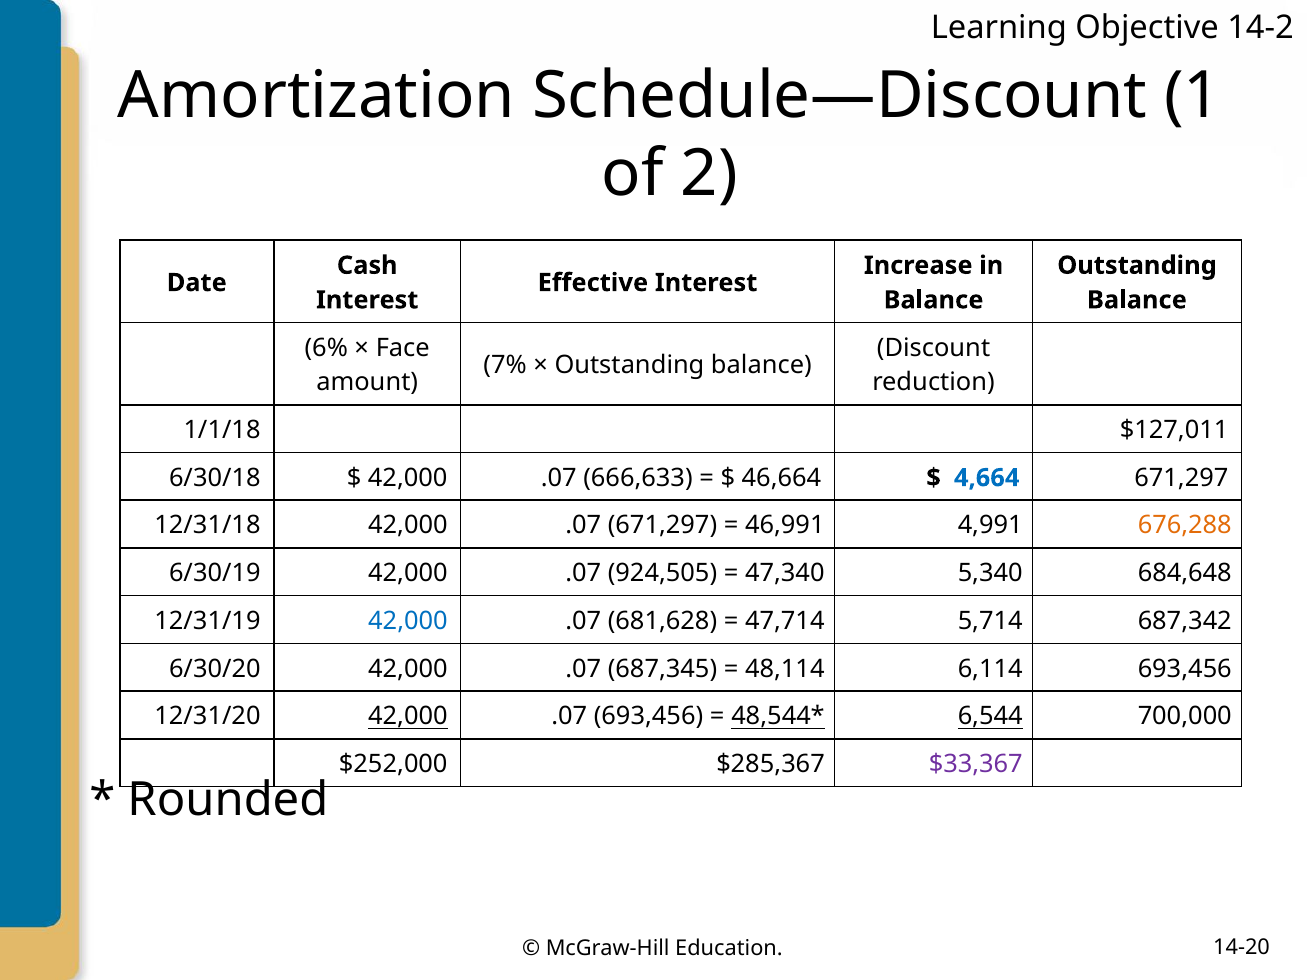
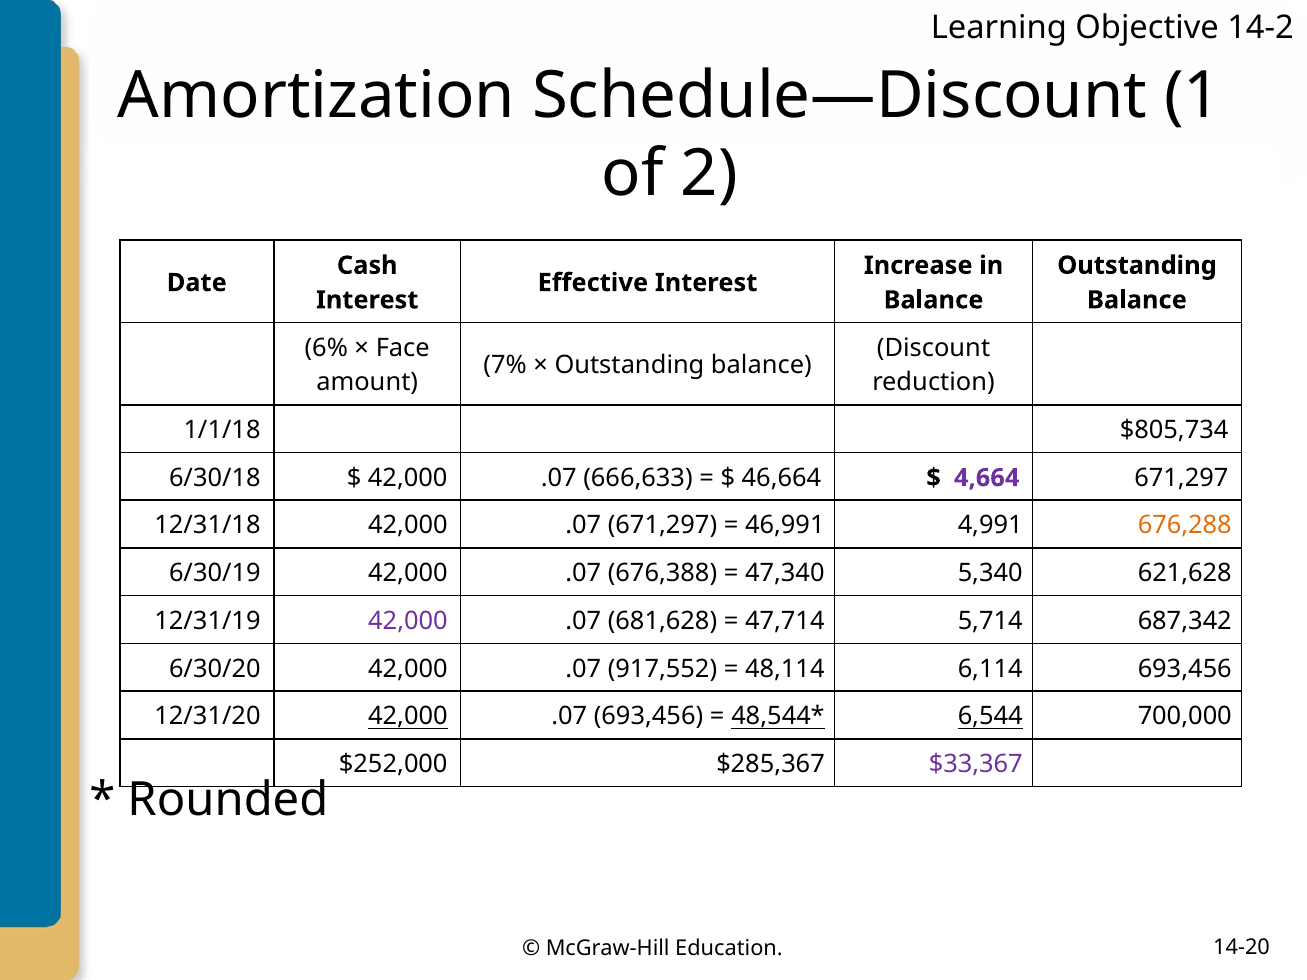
$127,011: $127,011 -> $805,734
4,664 colour: blue -> purple
924,505: 924,505 -> 676,388
684,648: 684,648 -> 621,628
42,000 at (408, 621) colour: blue -> purple
687,345: 687,345 -> 917,552
